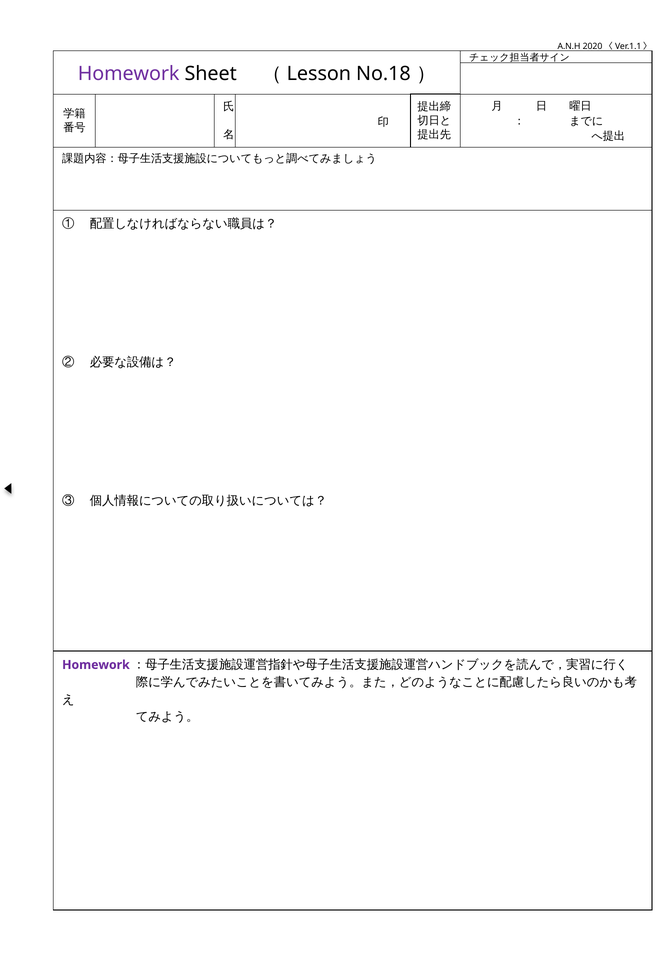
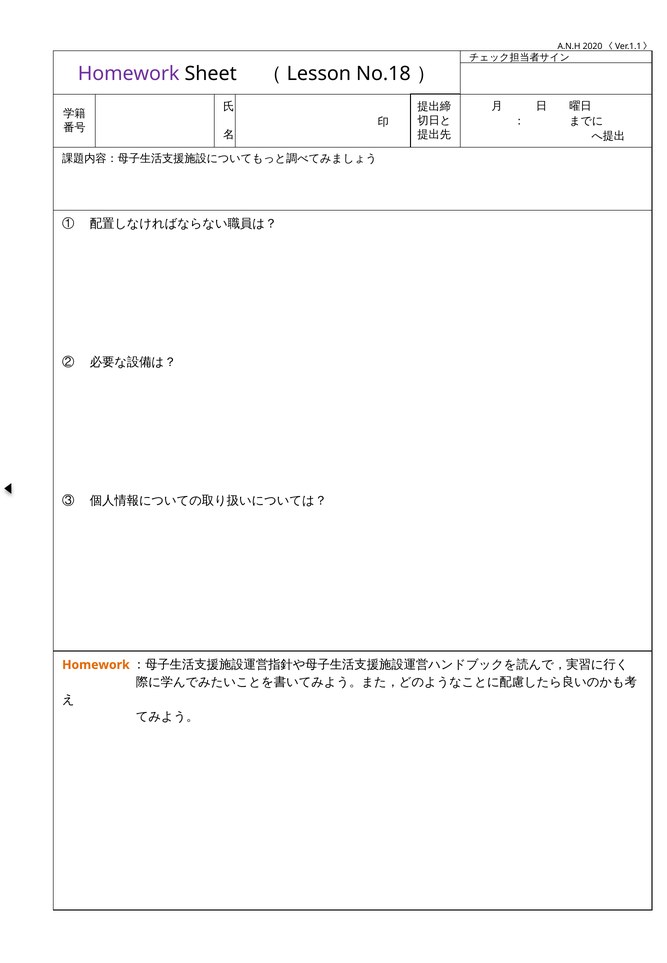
Homework at (96, 665) colour: purple -> orange
